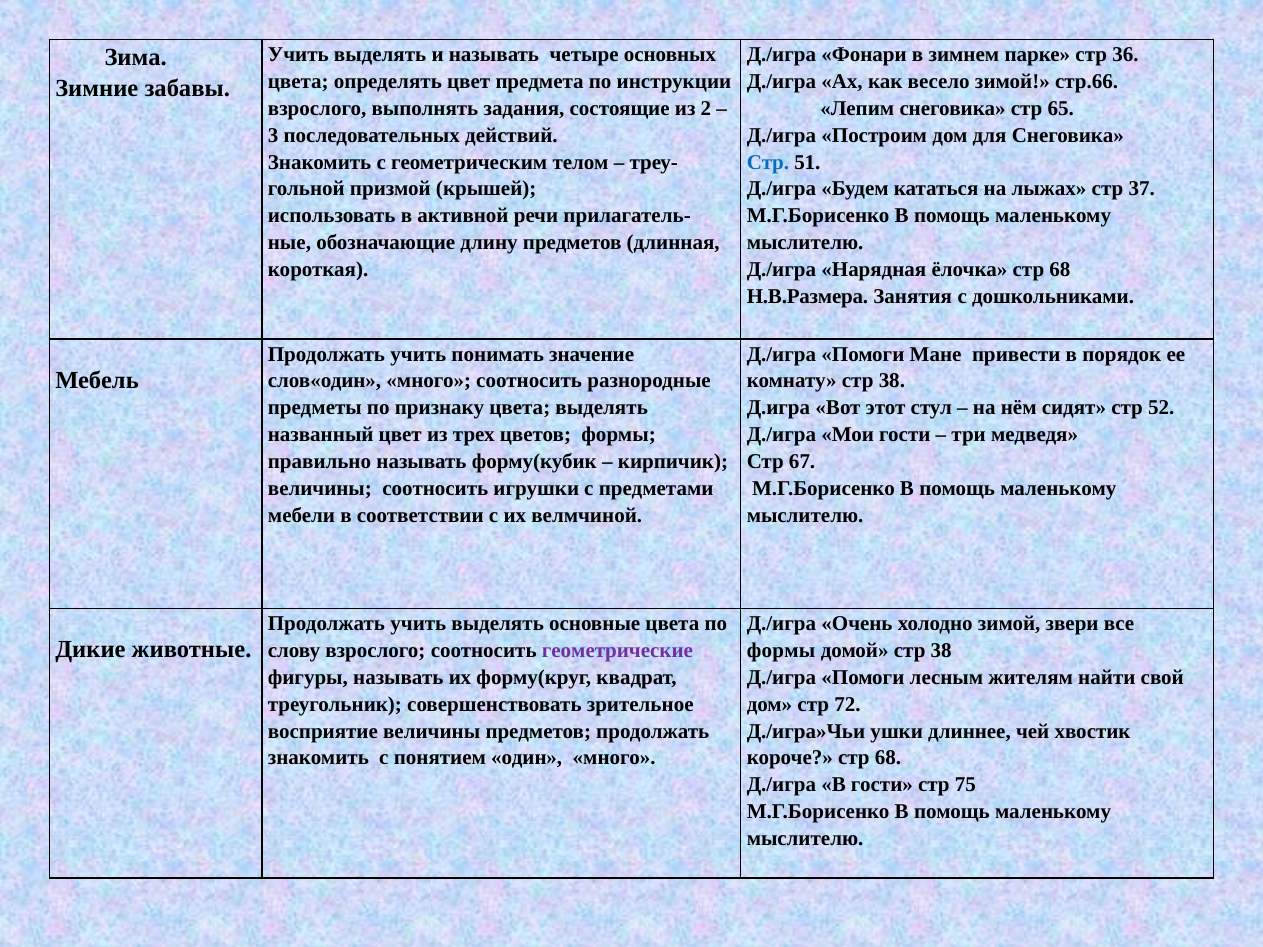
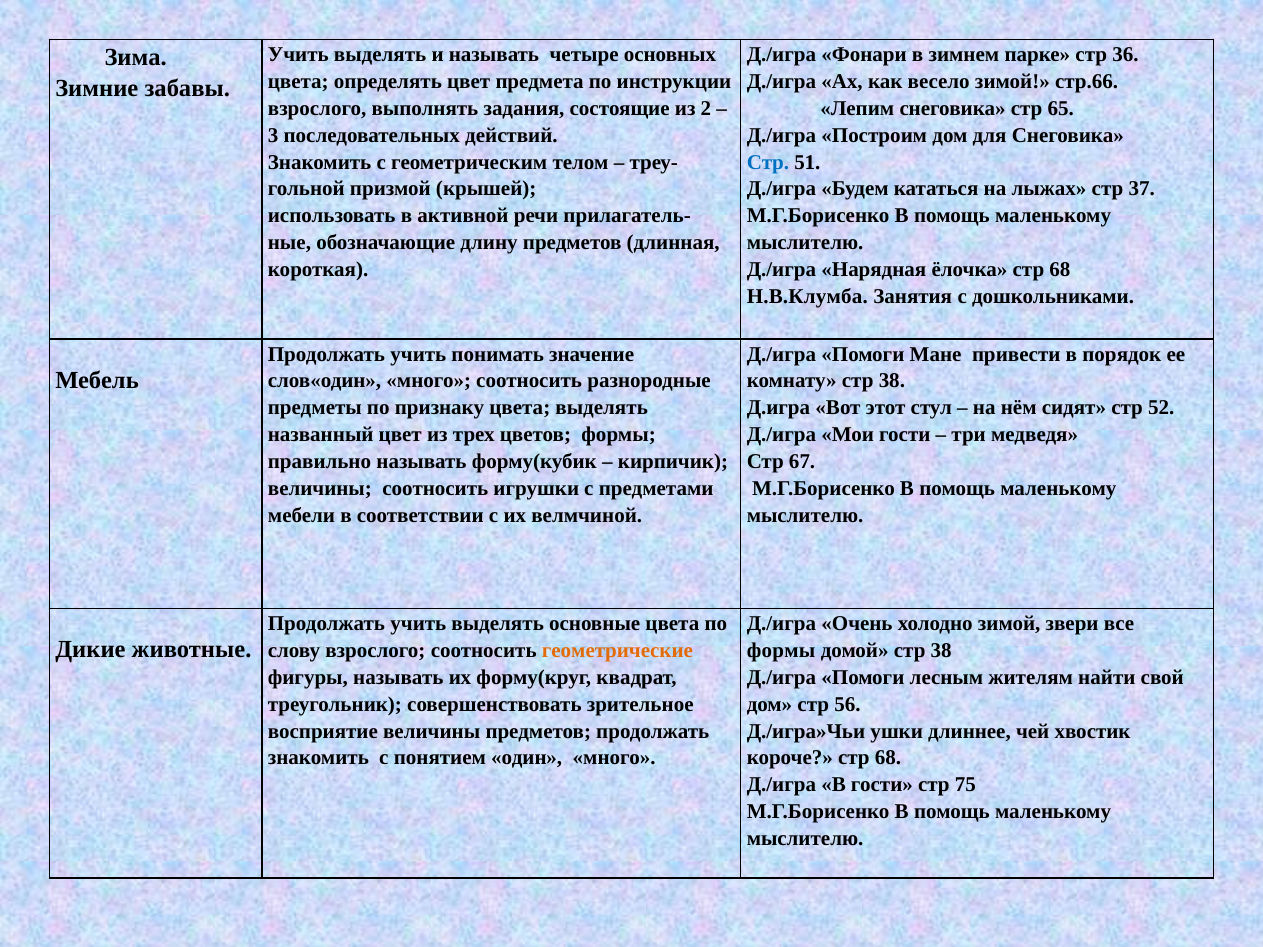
Н.В.Размера: Н.В.Размера -> Н.В.Клумба
геометрические colour: purple -> orange
72: 72 -> 56
